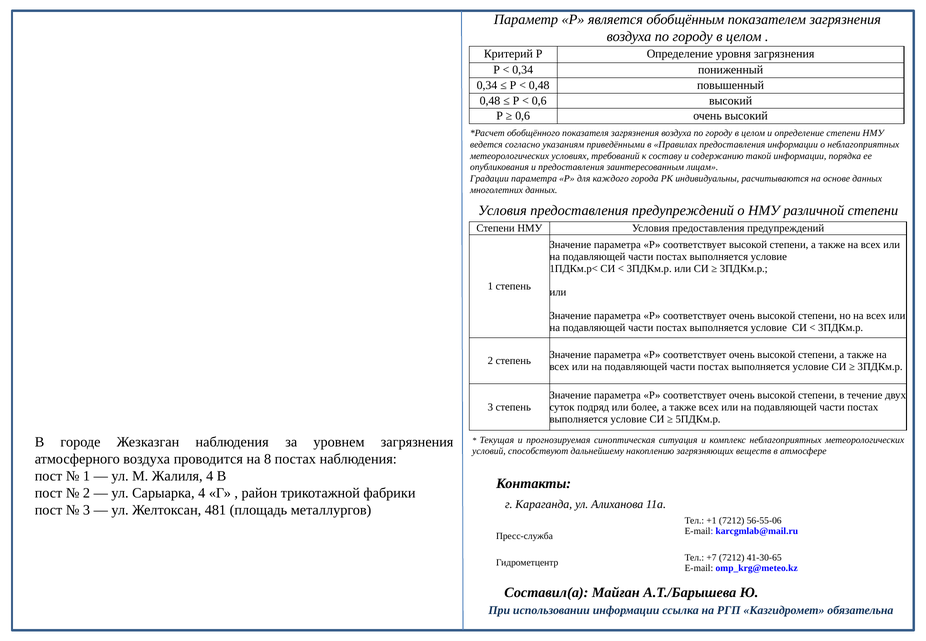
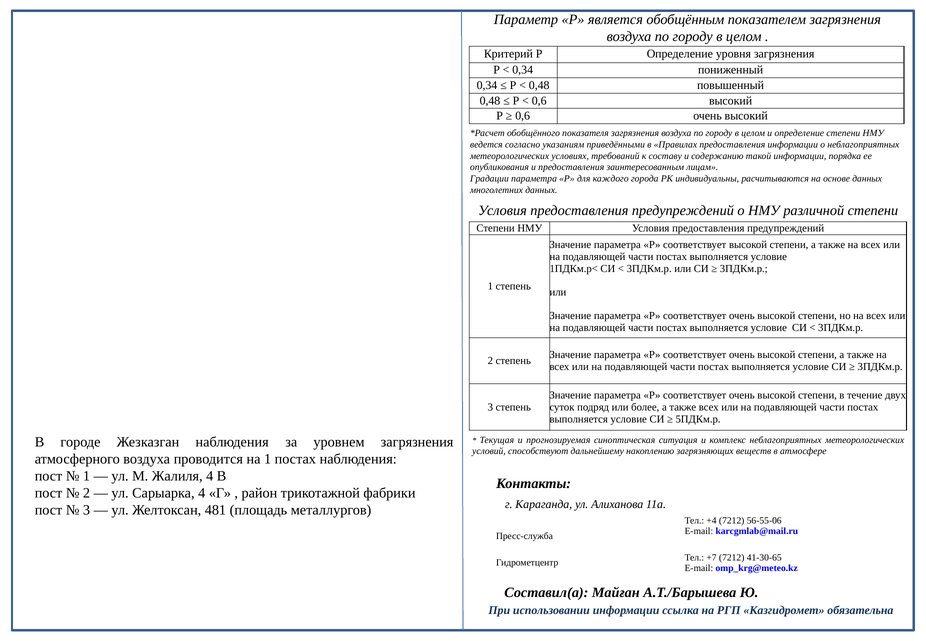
на 8: 8 -> 1
+1: +1 -> +4
